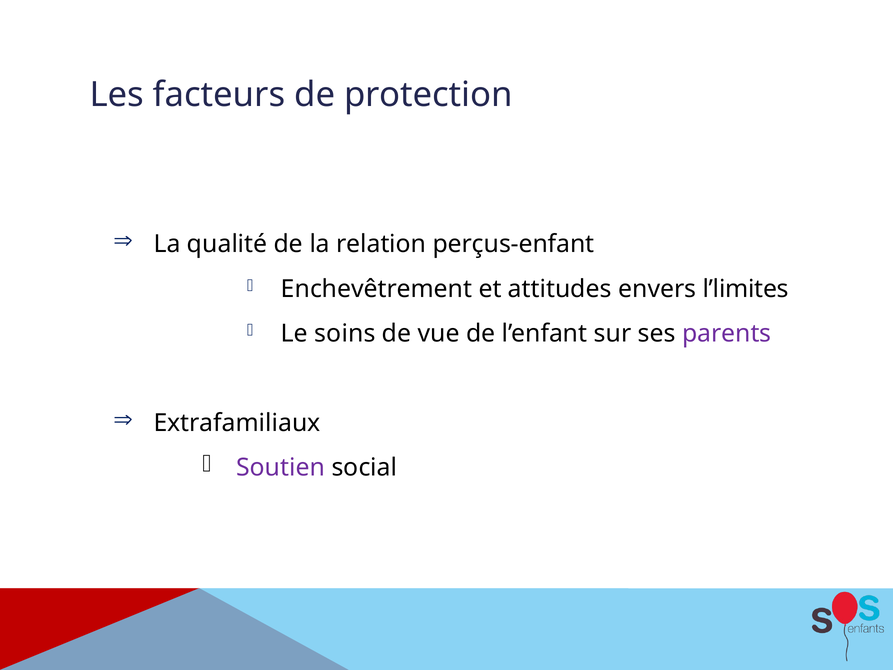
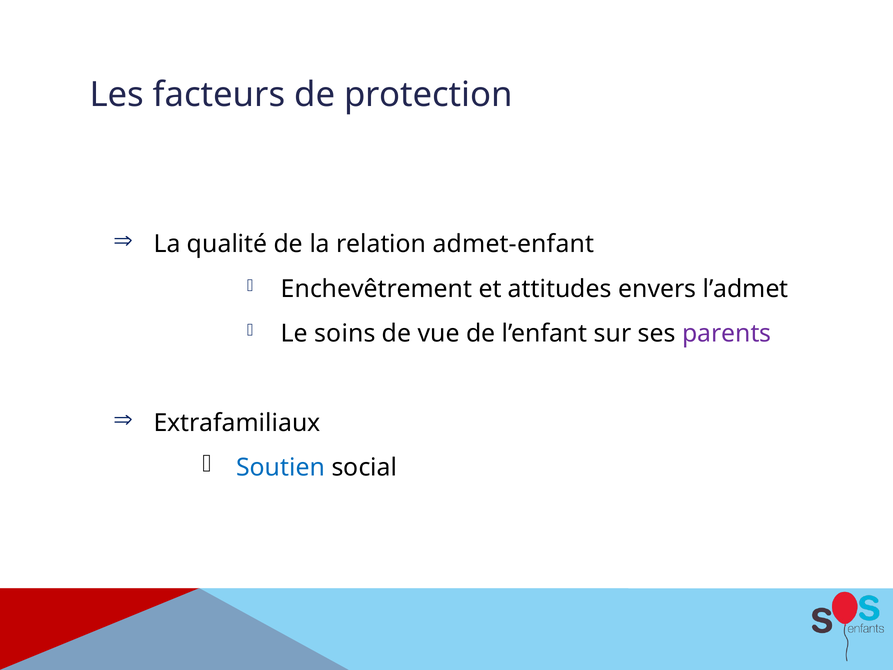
perçus-enfant: perçus-enfant -> admet-enfant
l’limites: l’limites -> l’admet
Soutien colour: purple -> blue
